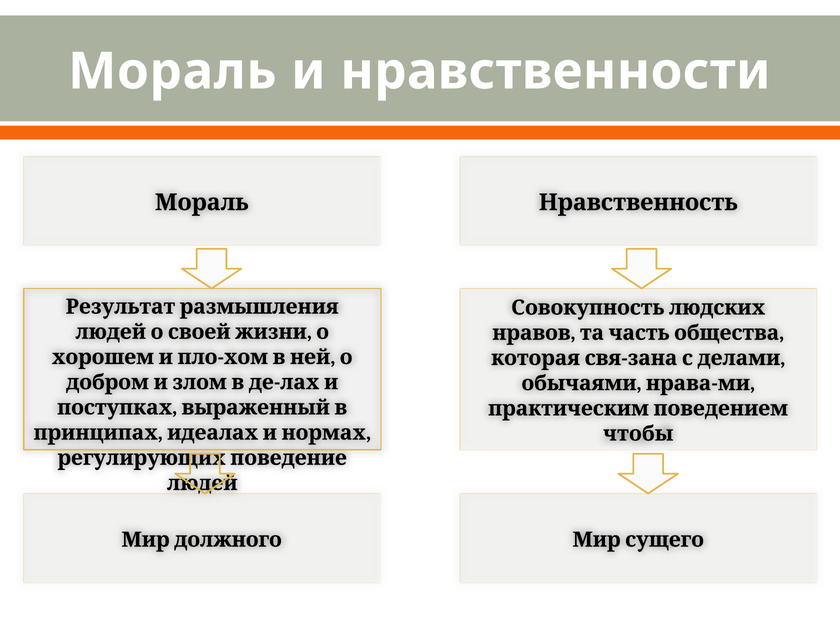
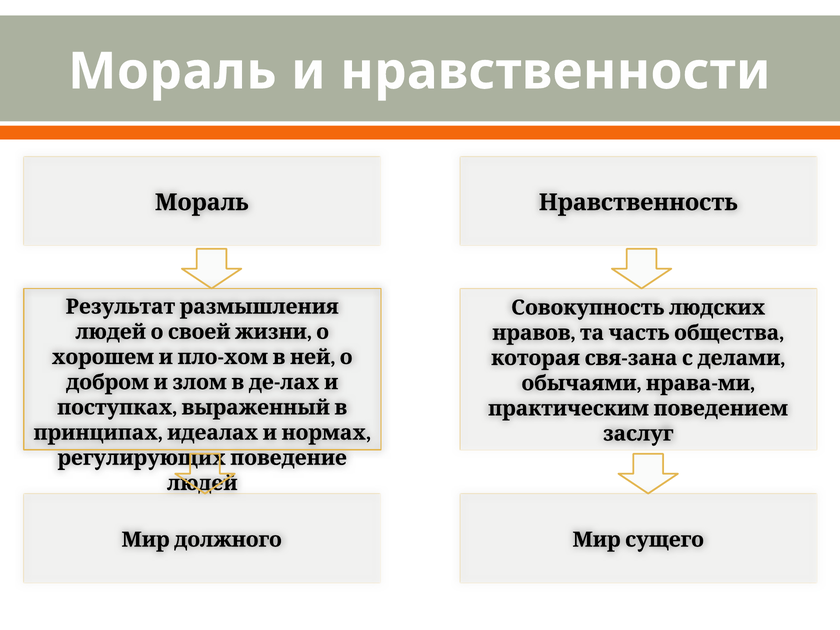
чтобы: чтобы -> заслуг
